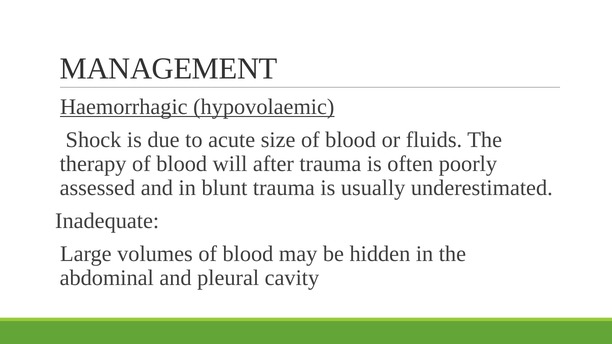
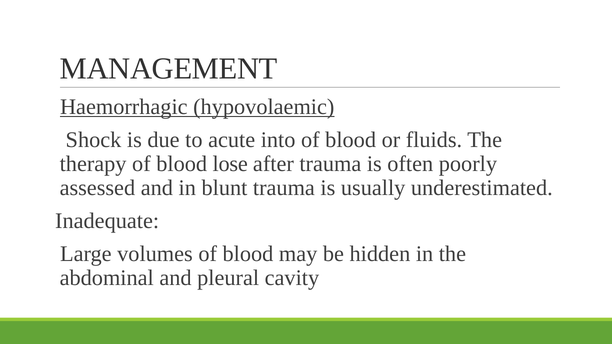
size: size -> into
will: will -> lose
